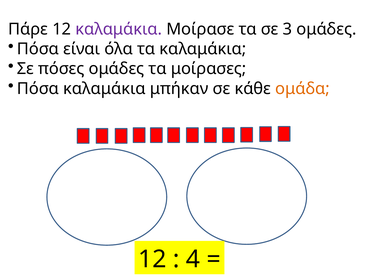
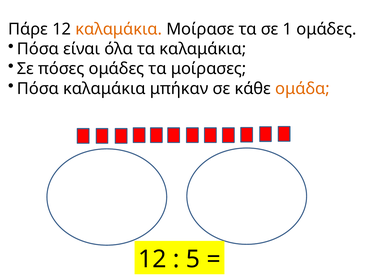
καλαμάκια at (119, 29) colour: purple -> orange
3: 3 -> 1
4: 4 -> 5
